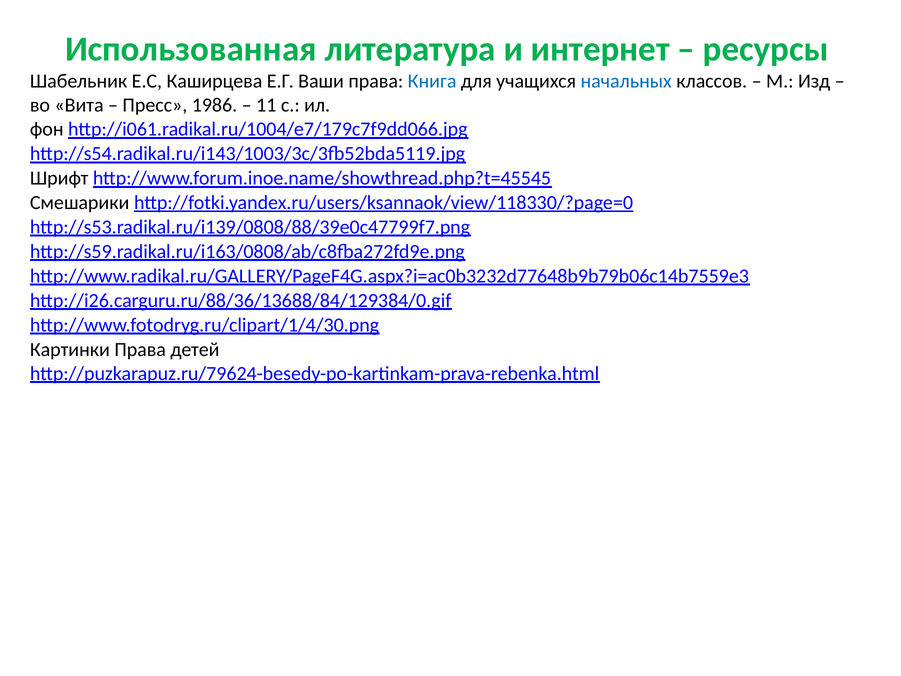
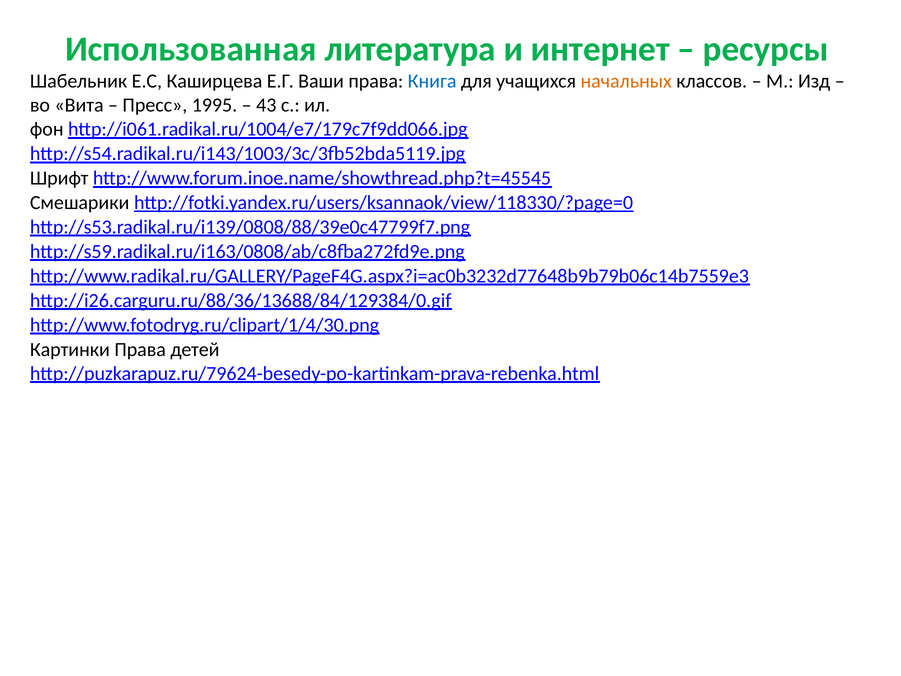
начальных colour: blue -> orange
1986: 1986 -> 1995
11: 11 -> 43
